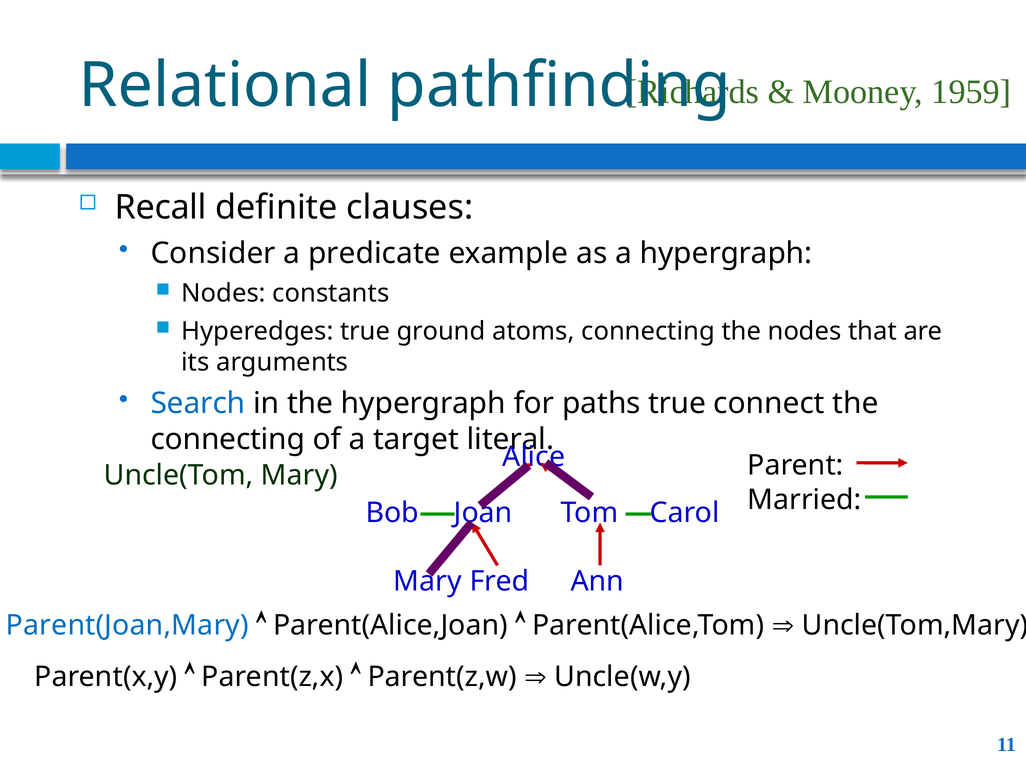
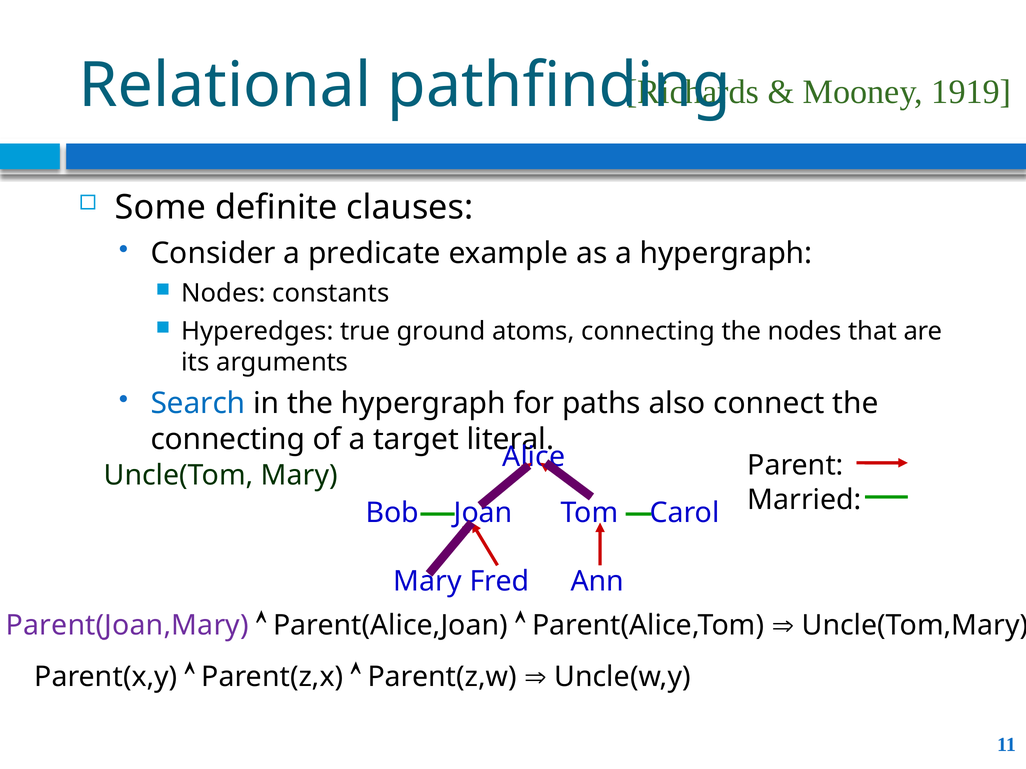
1959: 1959 -> 1919
Recall: Recall -> Some
paths true: true -> also
Parent(Joan,Mary colour: blue -> purple
